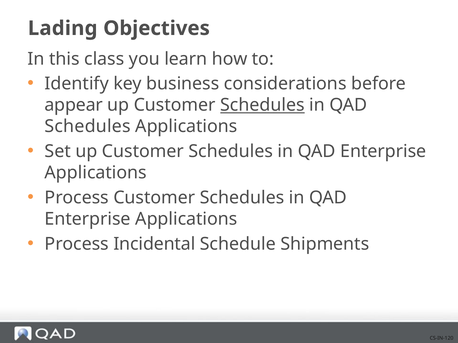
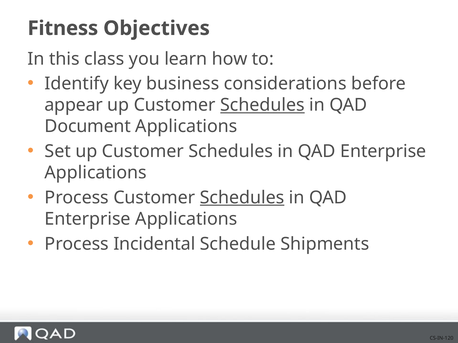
Lading: Lading -> Fitness
Schedules at (88, 127): Schedules -> Document
Schedules at (242, 198) underline: none -> present
